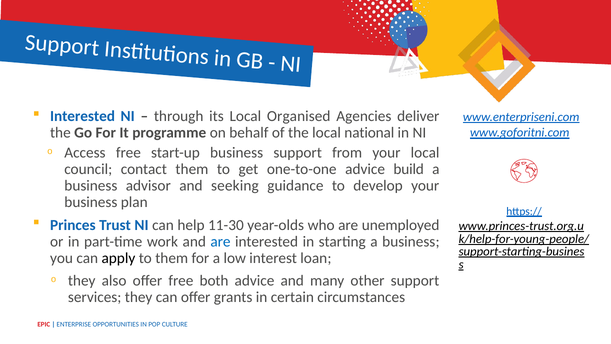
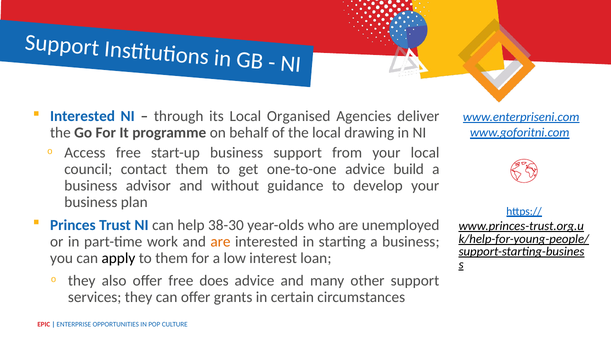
national: national -> drawing
seeking: seeking -> without
11-30: 11-30 -> 38-30
are at (220, 241) colour: blue -> orange
both: both -> does
